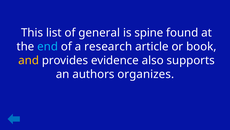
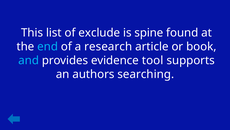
general: general -> exclude
and colour: yellow -> light blue
also: also -> tool
organizes: organizes -> searching
